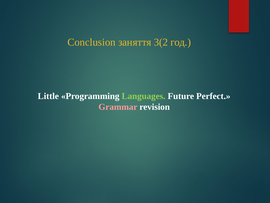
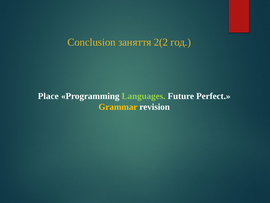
3(2: 3(2 -> 2(2
Little: Little -> Place
Grammar colour: pink -> yellow
